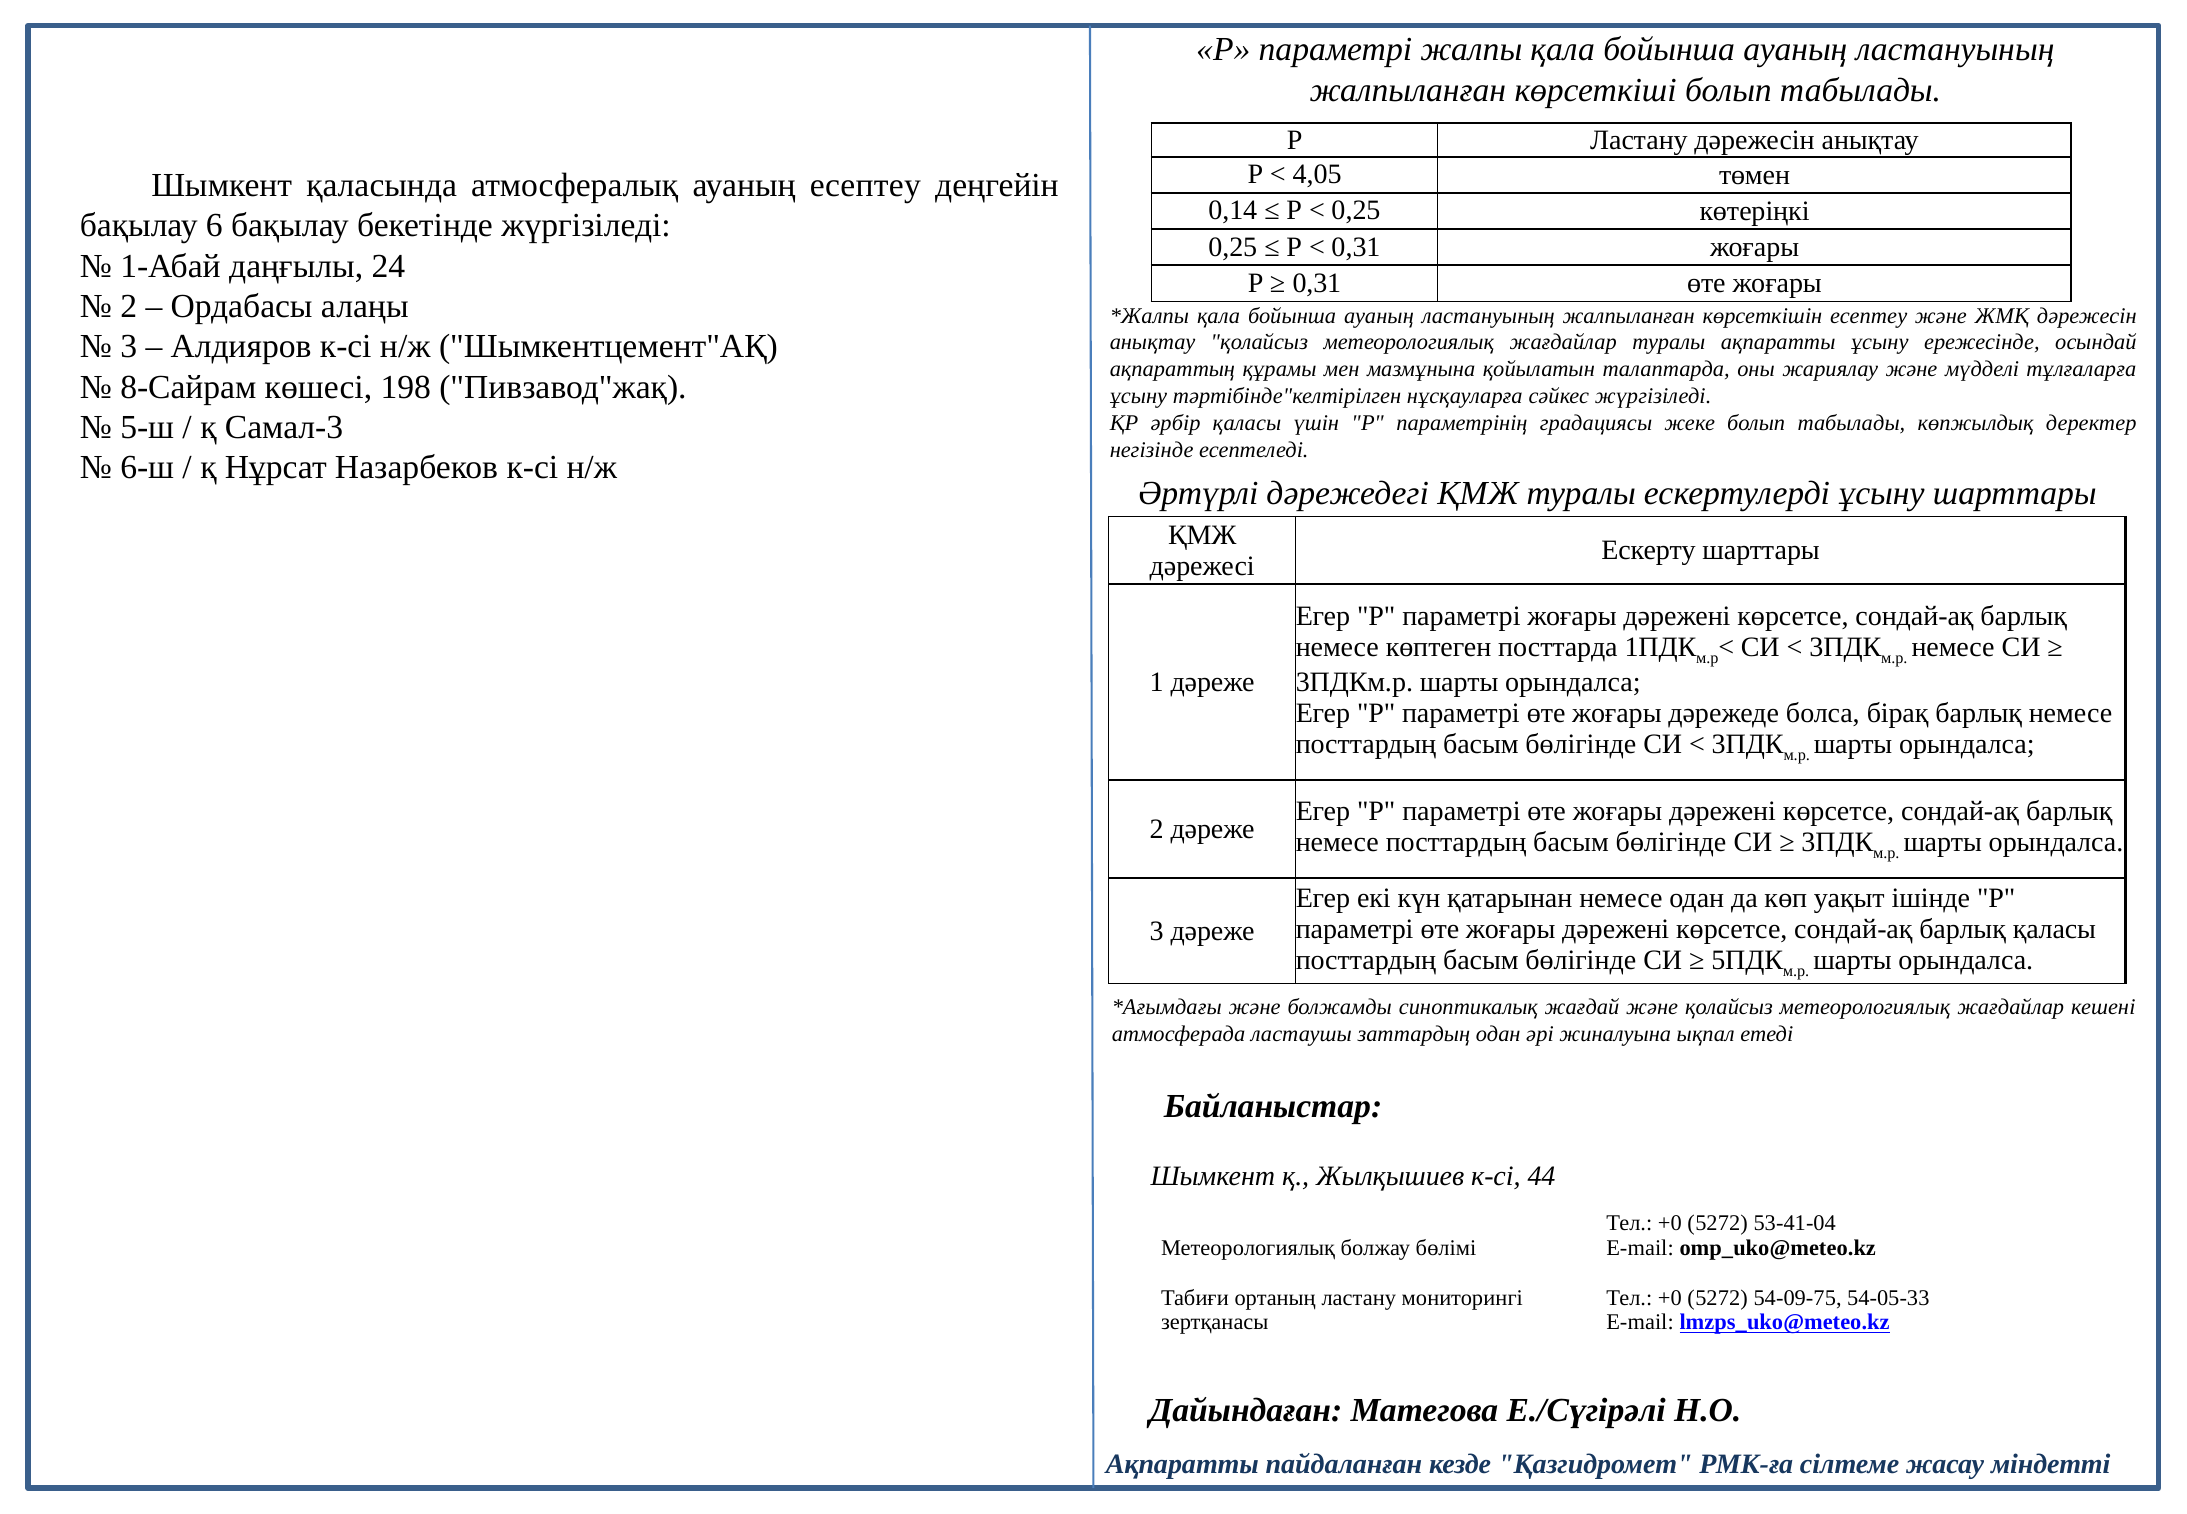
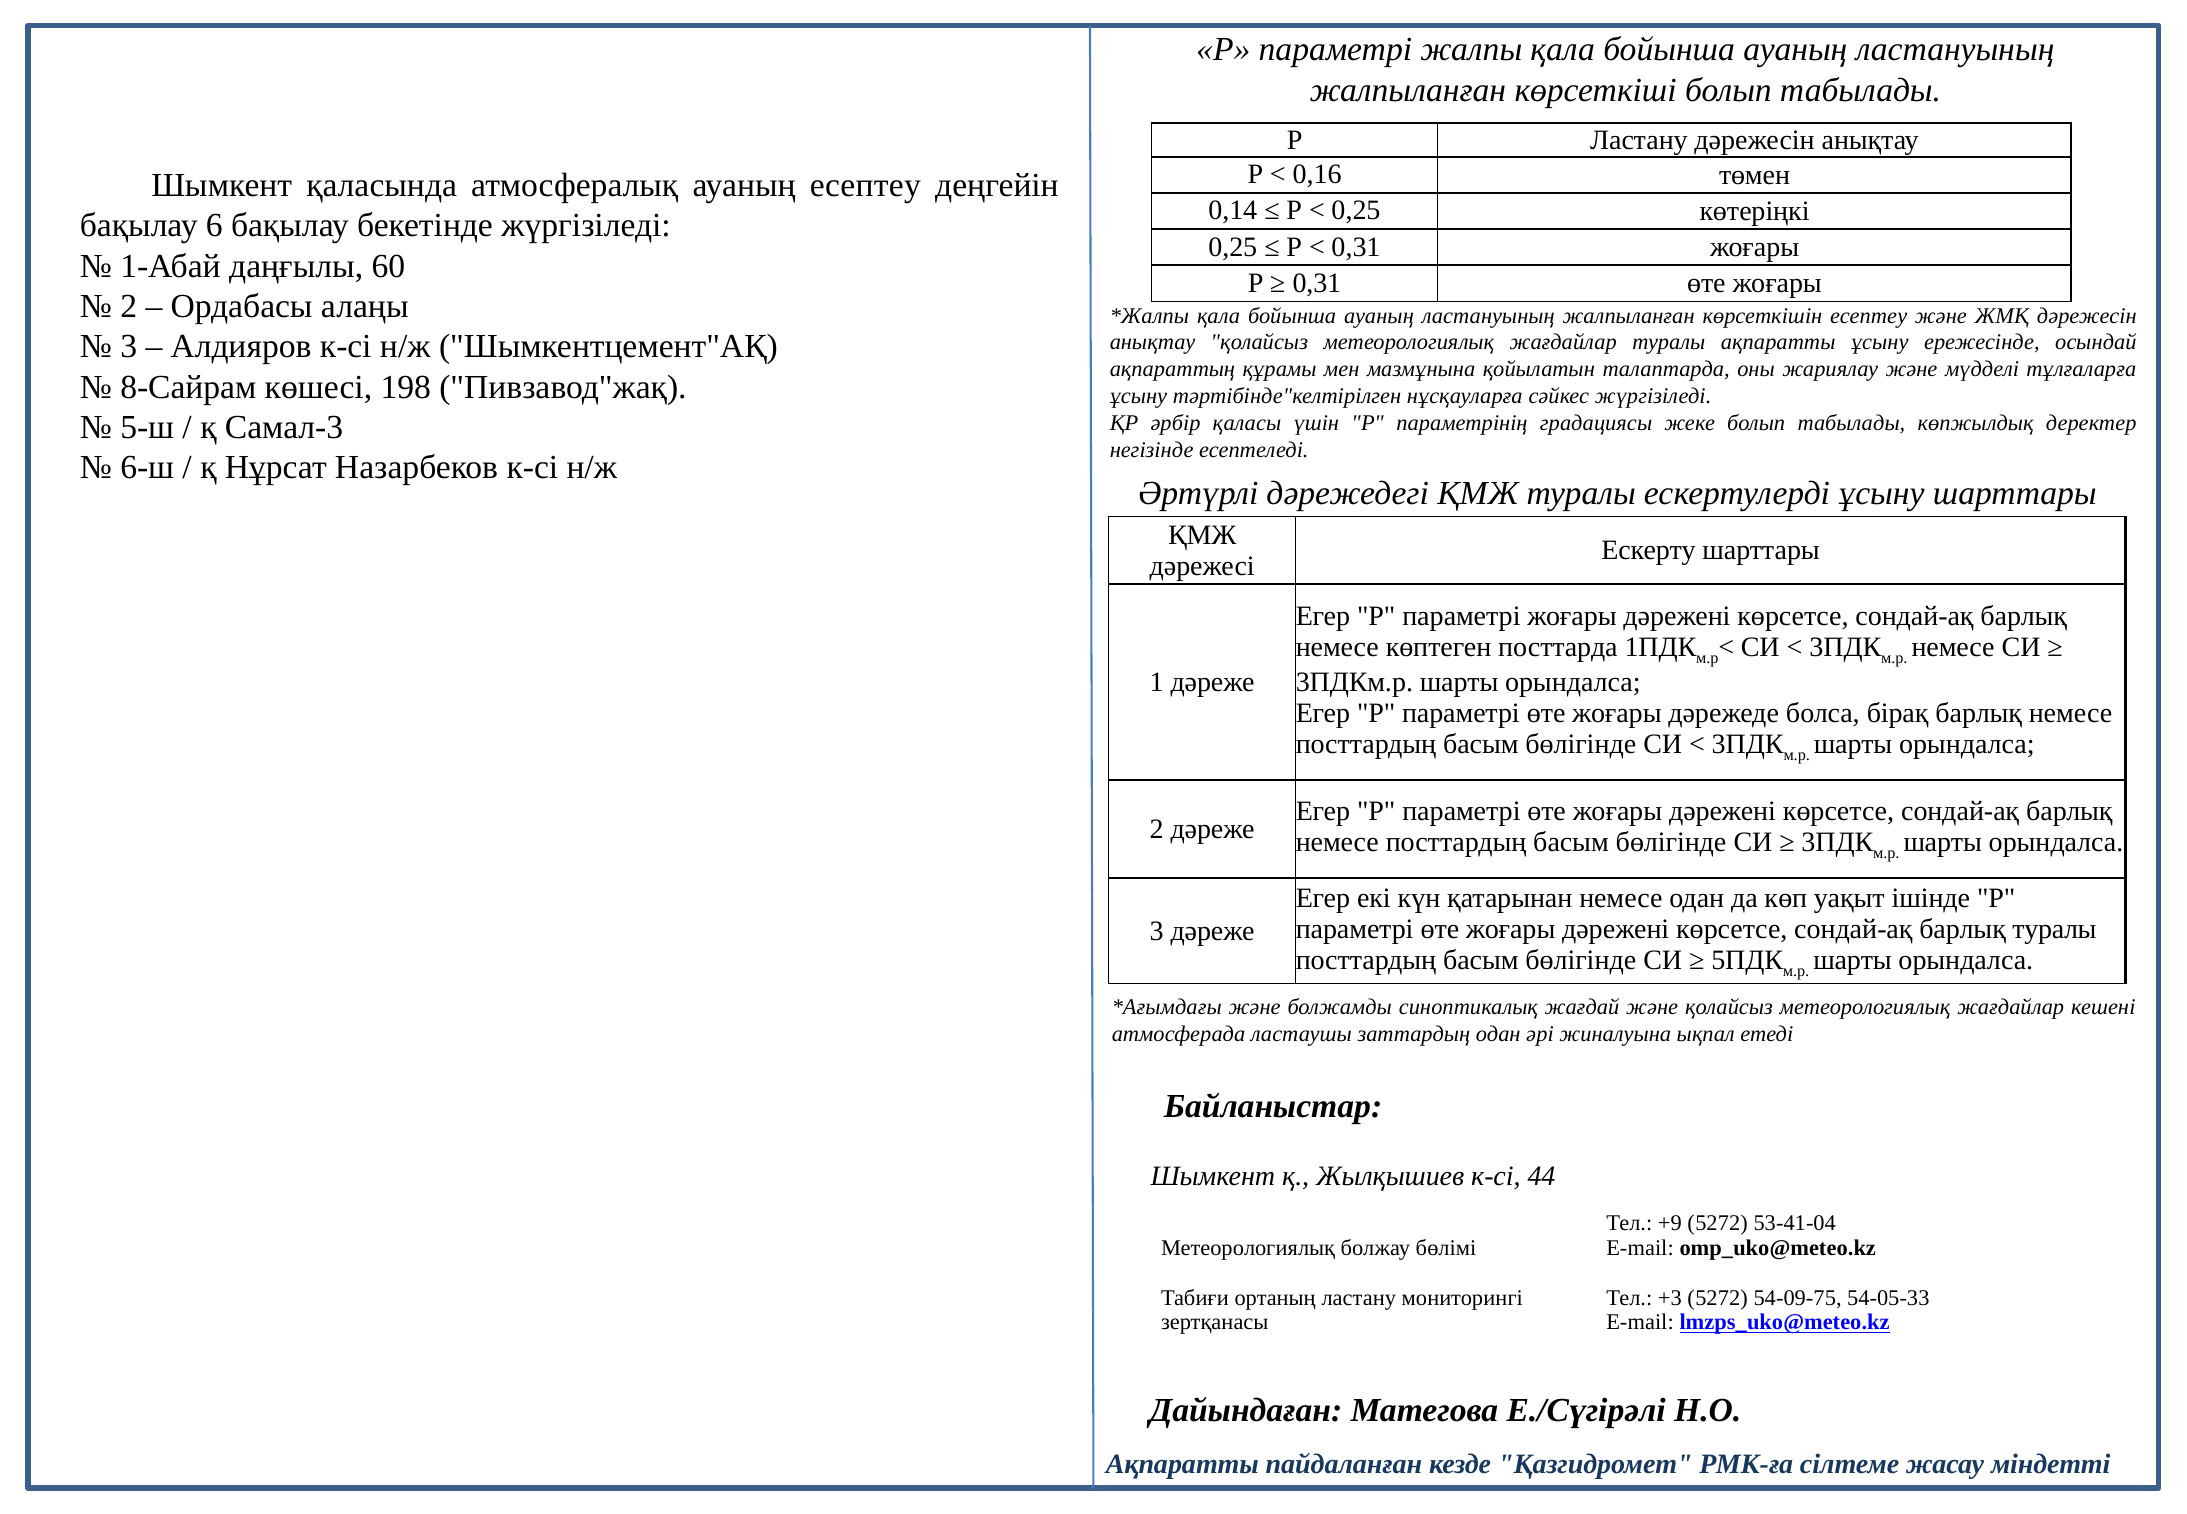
4,05: 4,05 -> 0,16
24: 24 -> 60
барлық қаласы: қаласы -> туралы
+0 at (1670, 1224): +0 -> +9
+0 at (1670, 1298): +0 -> +3
